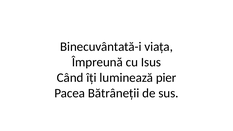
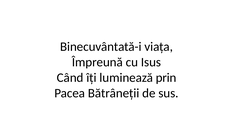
pier: pier -> prin
